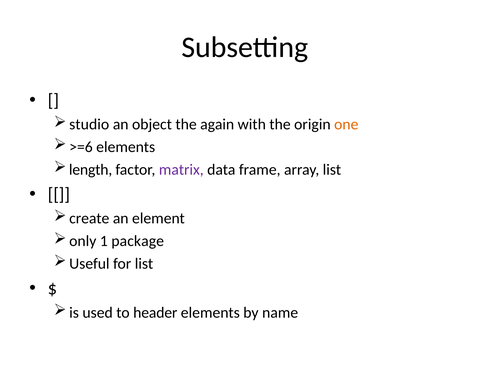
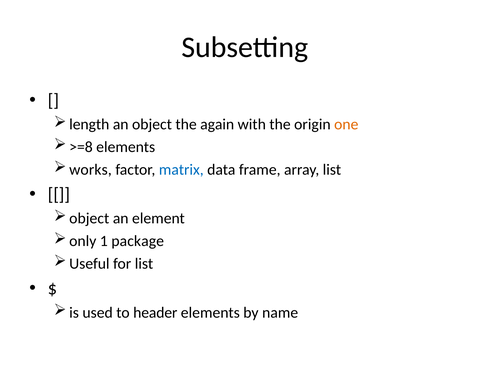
studio: studio -> length
>=6: >=6 -> >=8
length: length -> works
matrix colour: purple -> blue
create at (89, 219): create -> object
